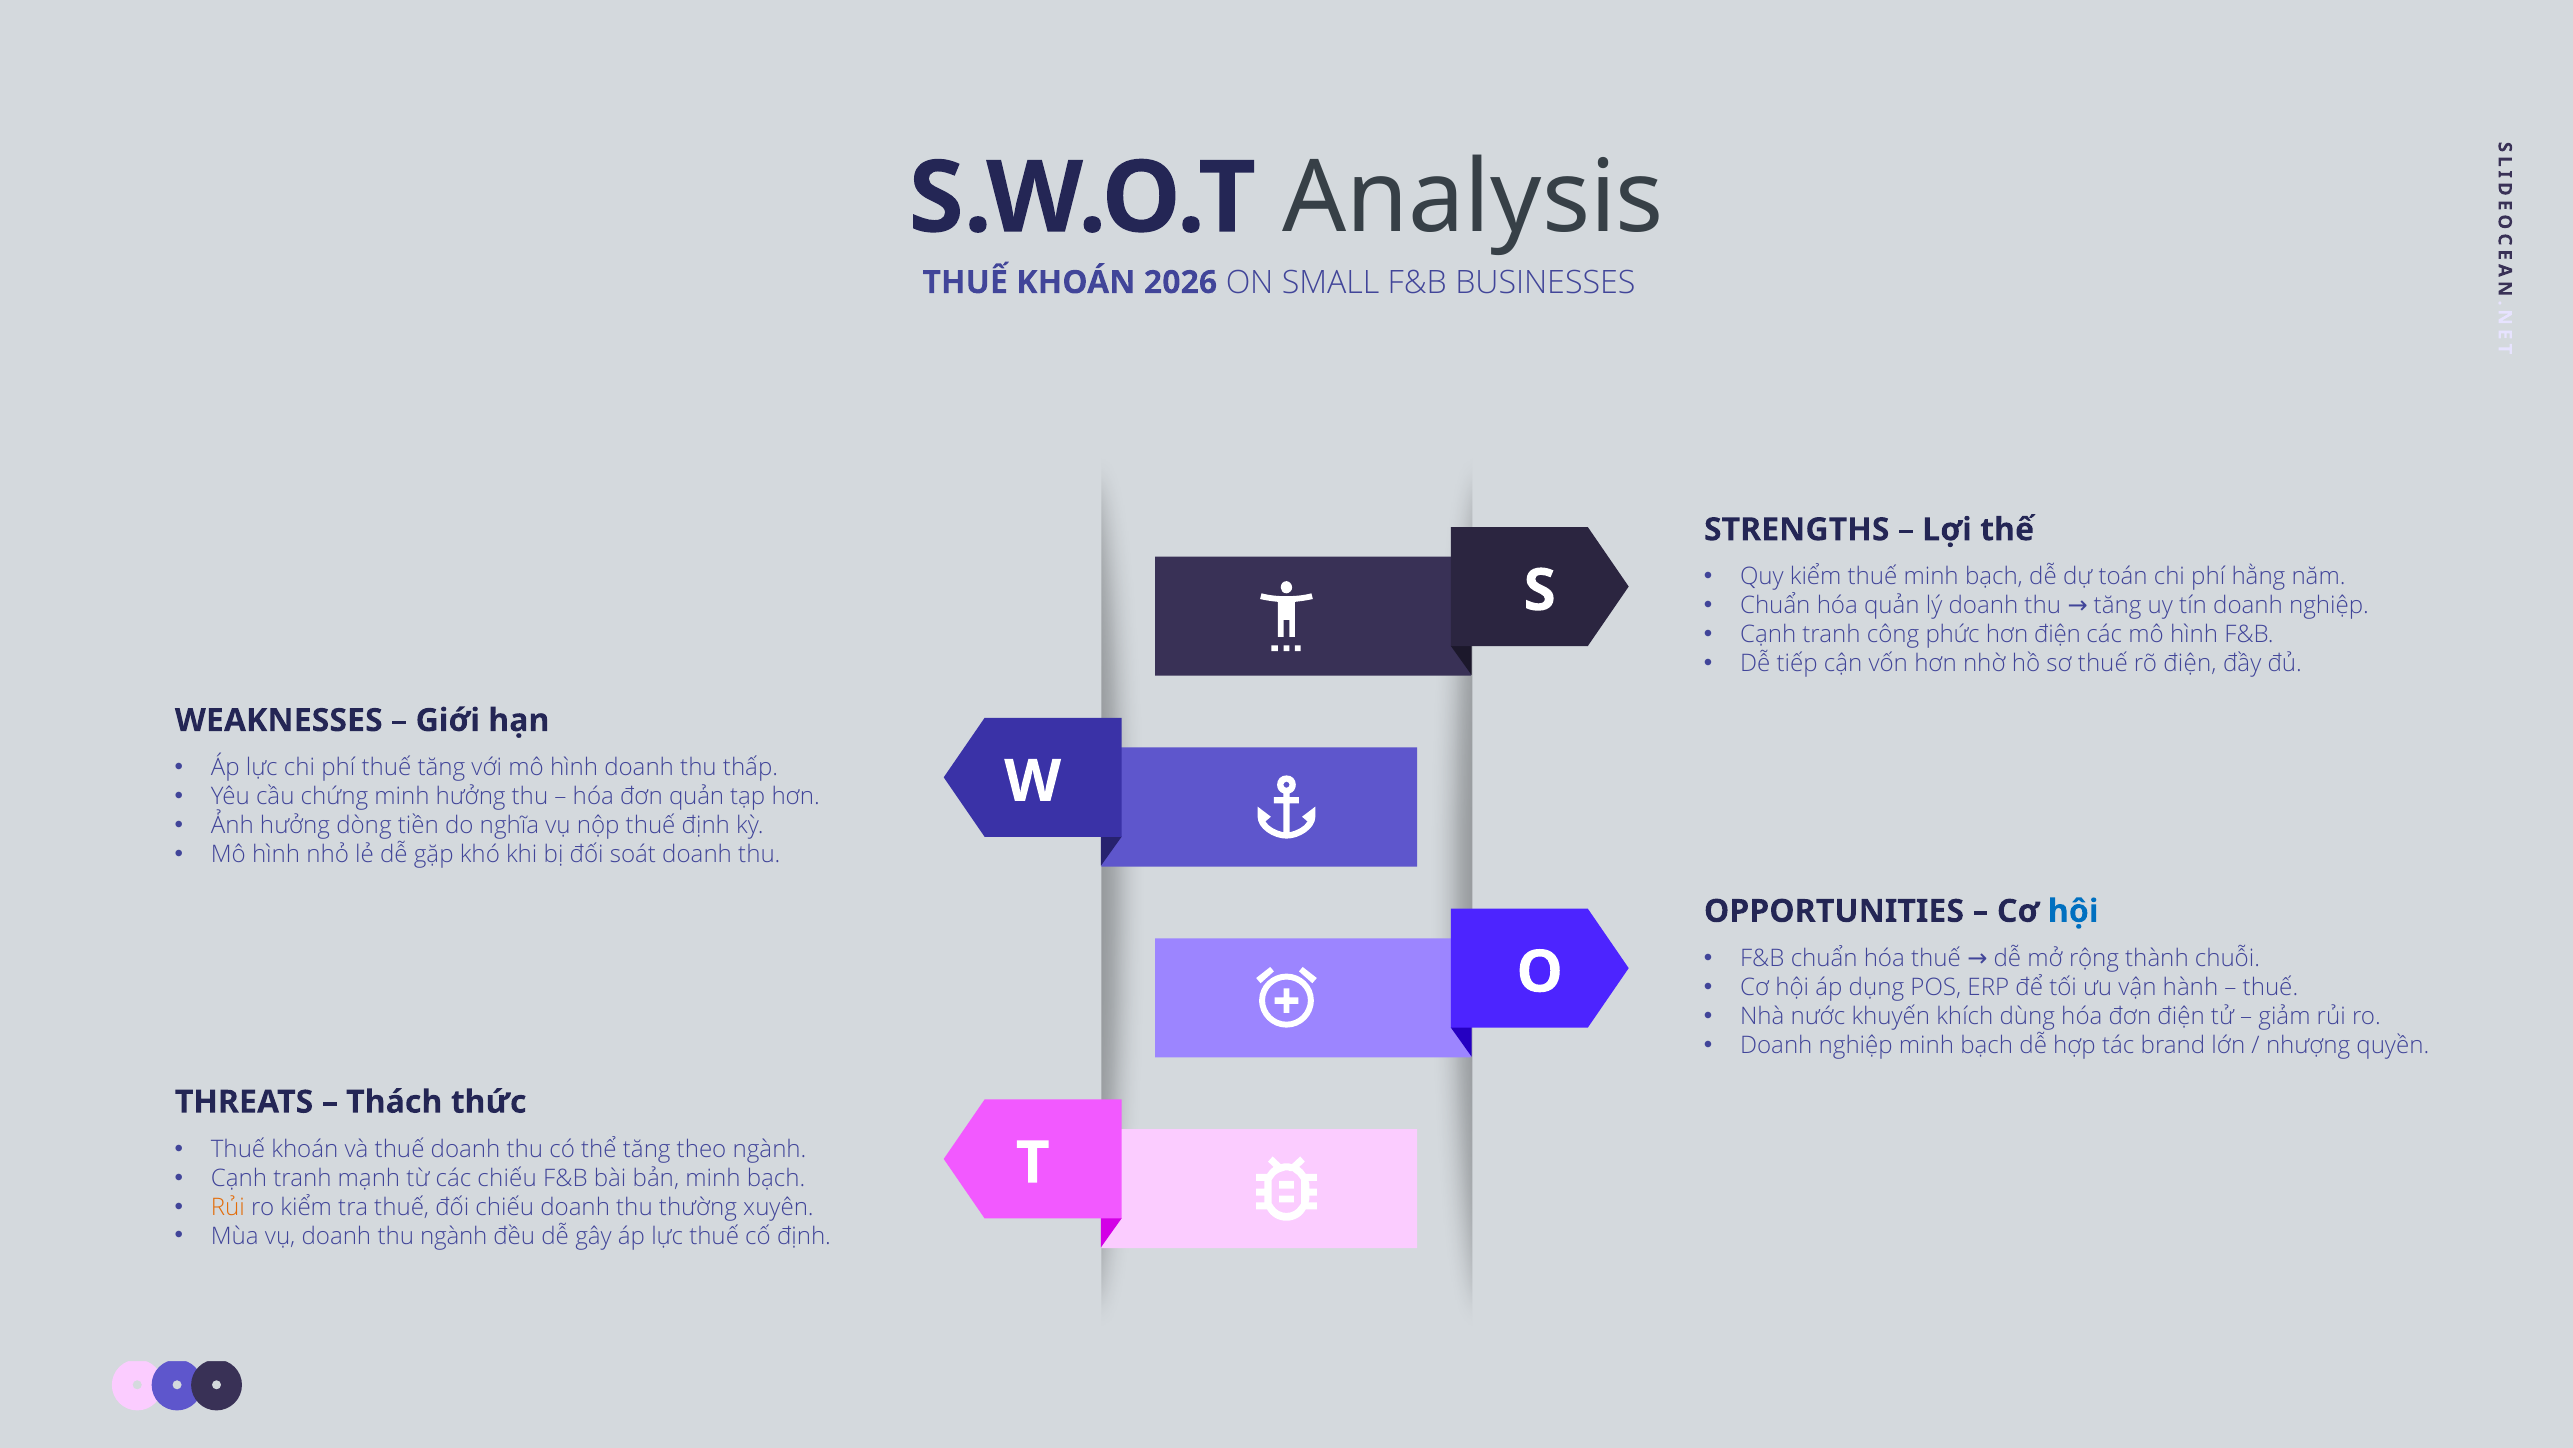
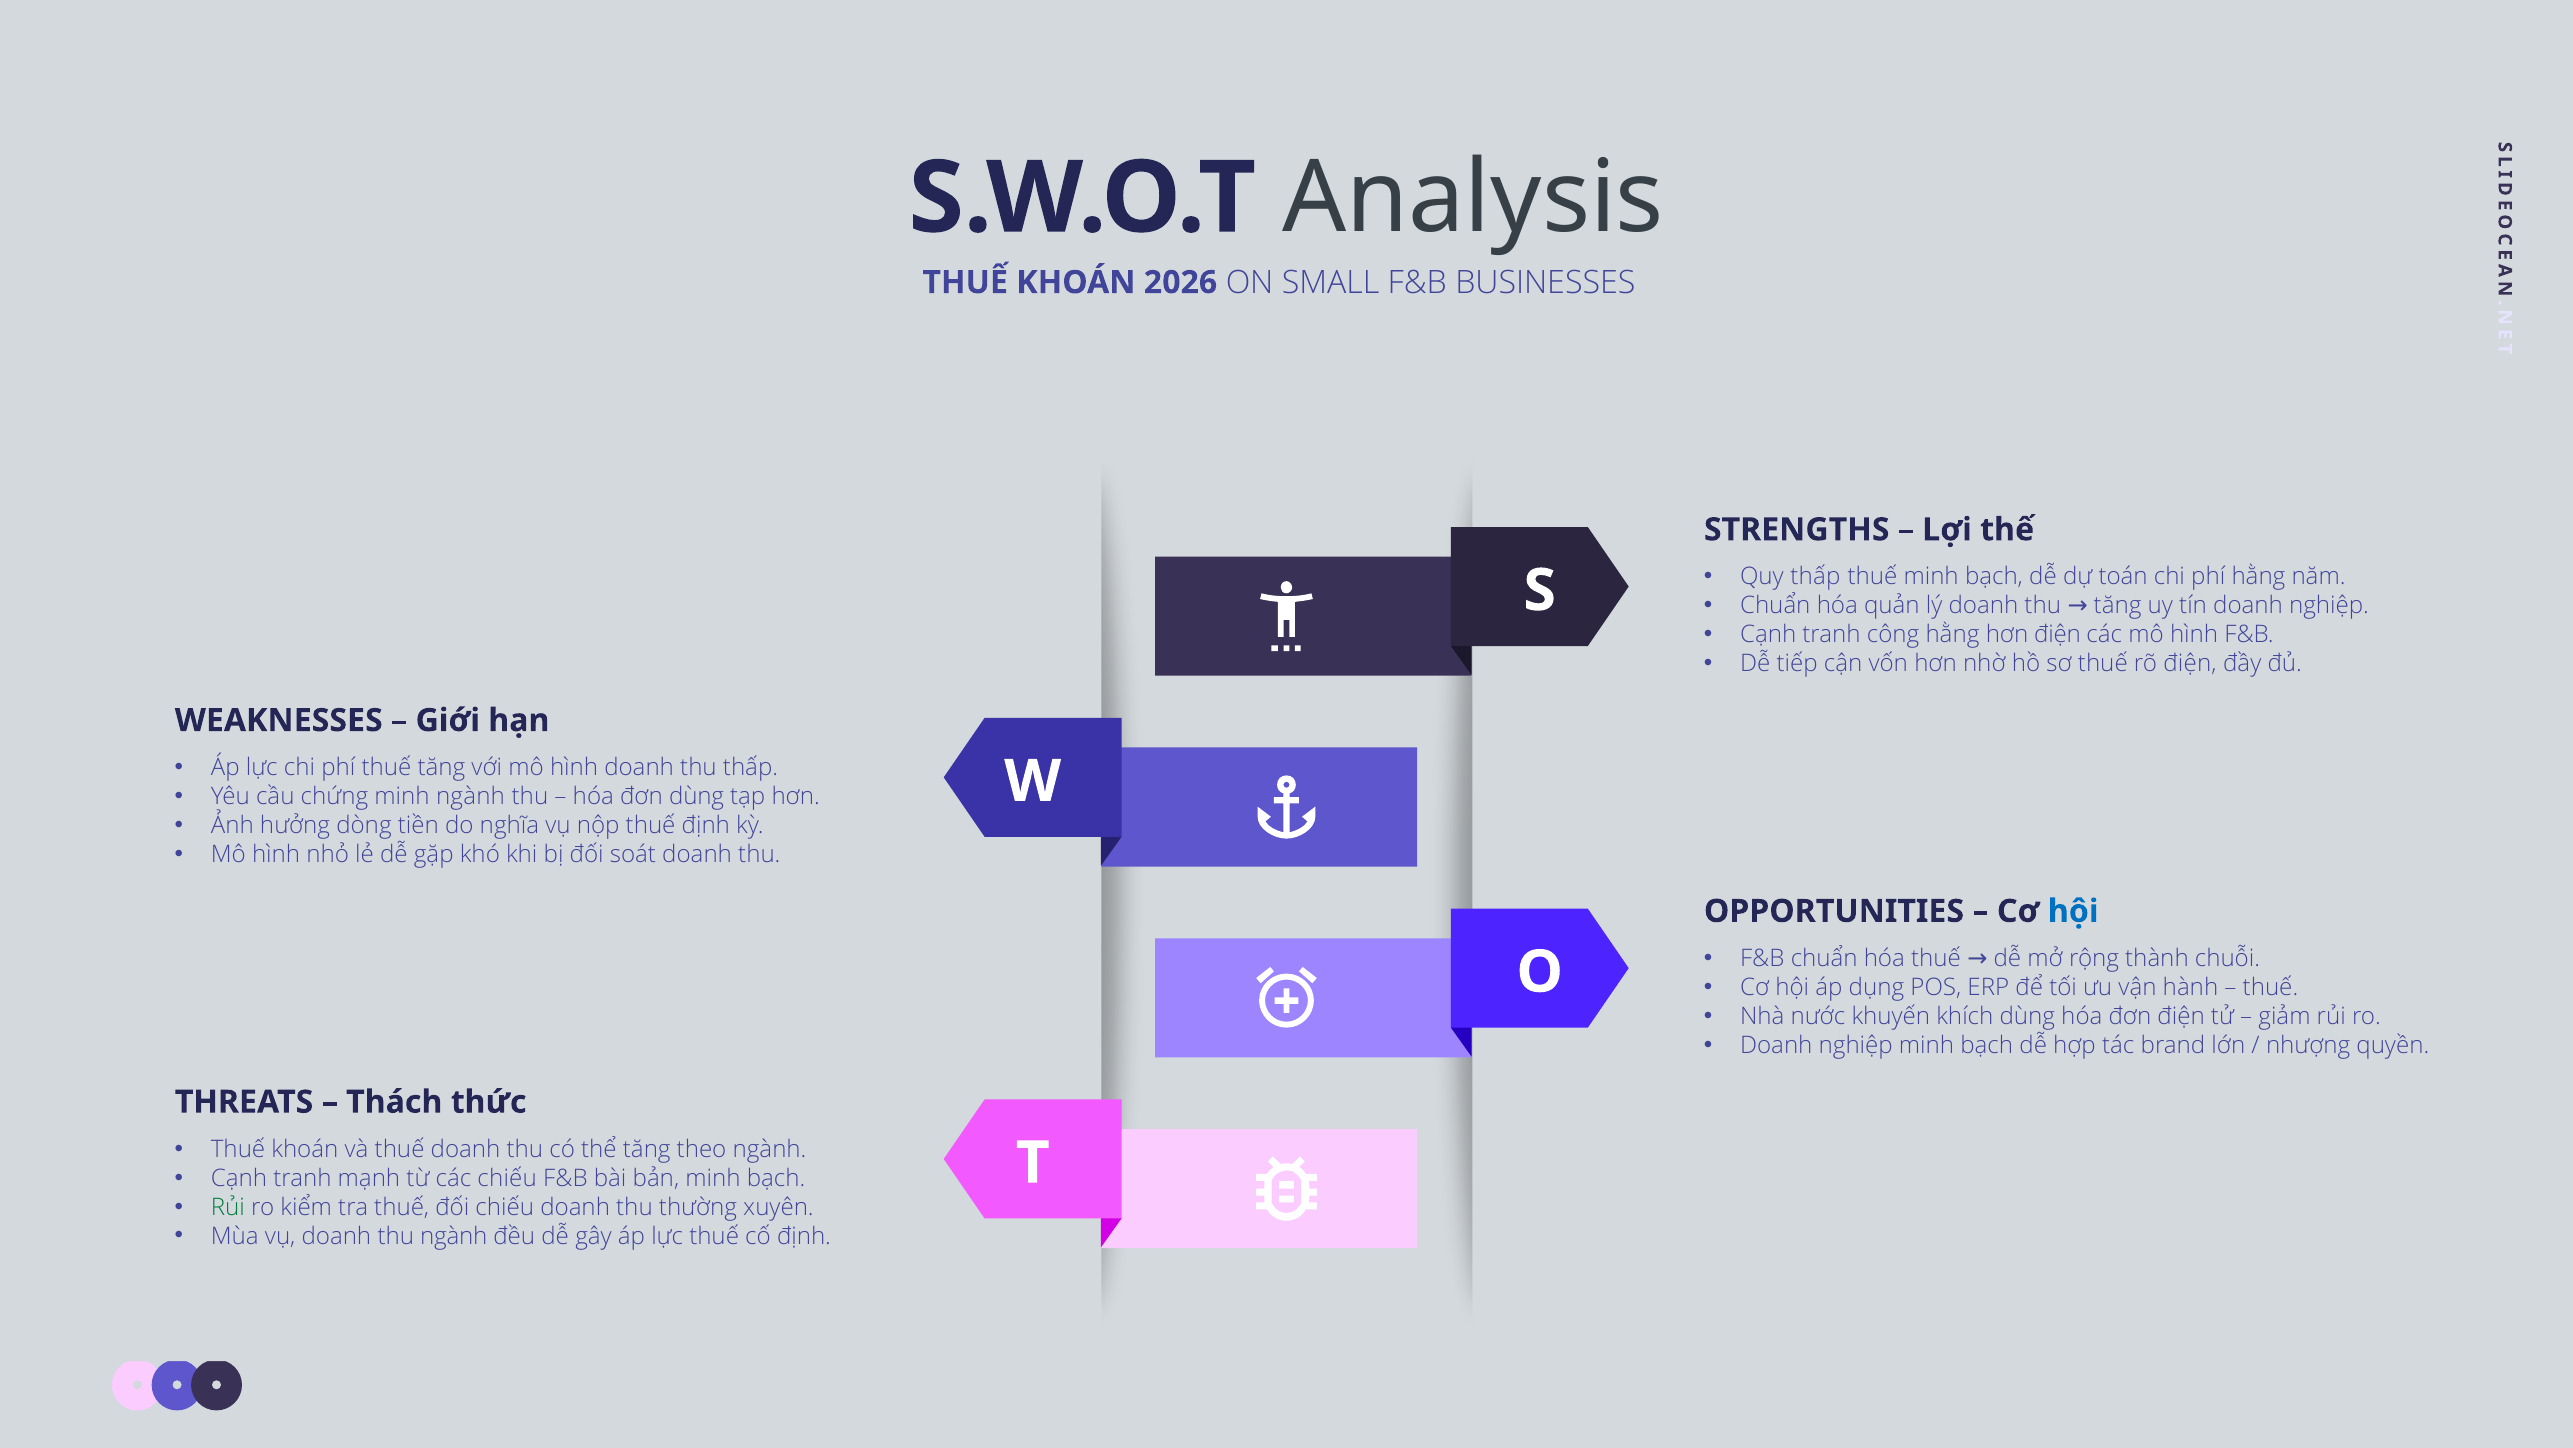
Quy kiểm: kiểm -> thấp
công phức: phức -> hằng
minh hưởng: hưởng -> ngành
đơn quản: quản -> dùng
Rủi at (228, 1207) colour: orange -> green
